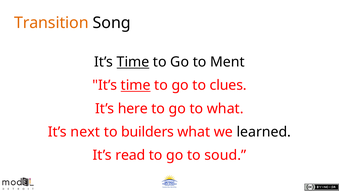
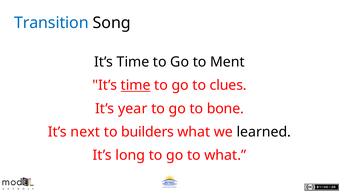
Transition colour: orange -> blue
Time at (133, 62) underline: present -> none
here: here -> year
to what: what -> bone
read: read -> long
to soud: soud -> what
